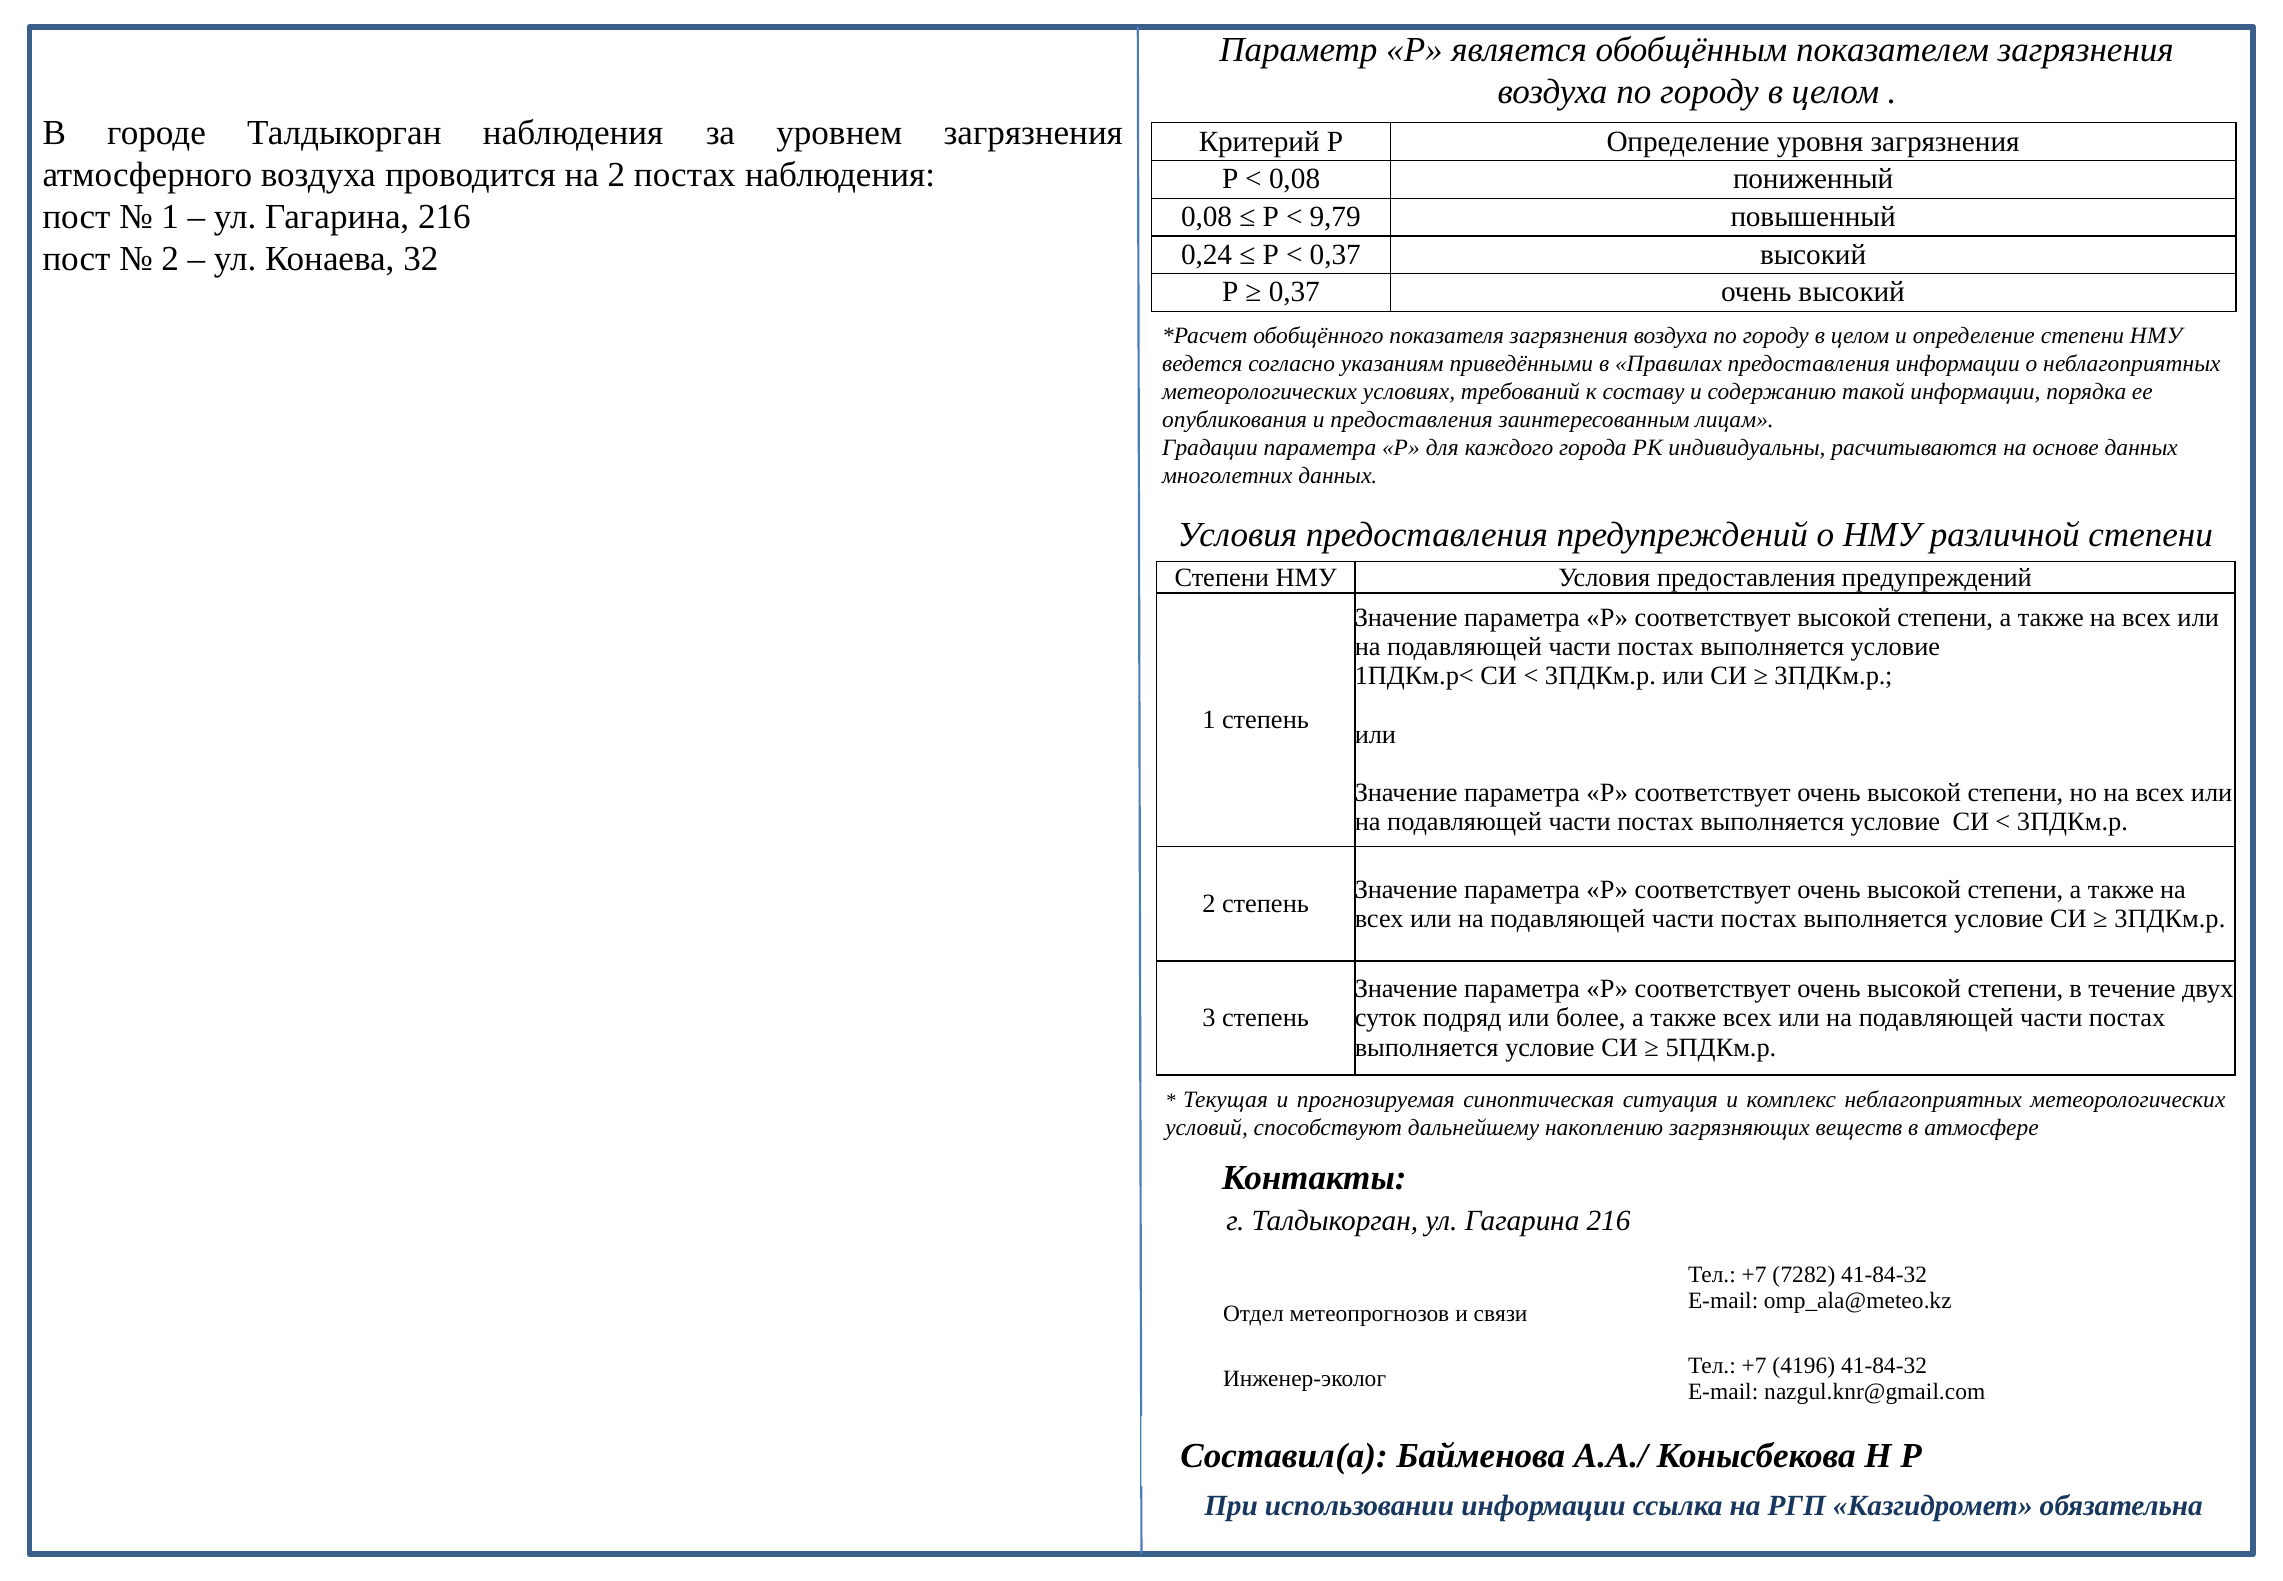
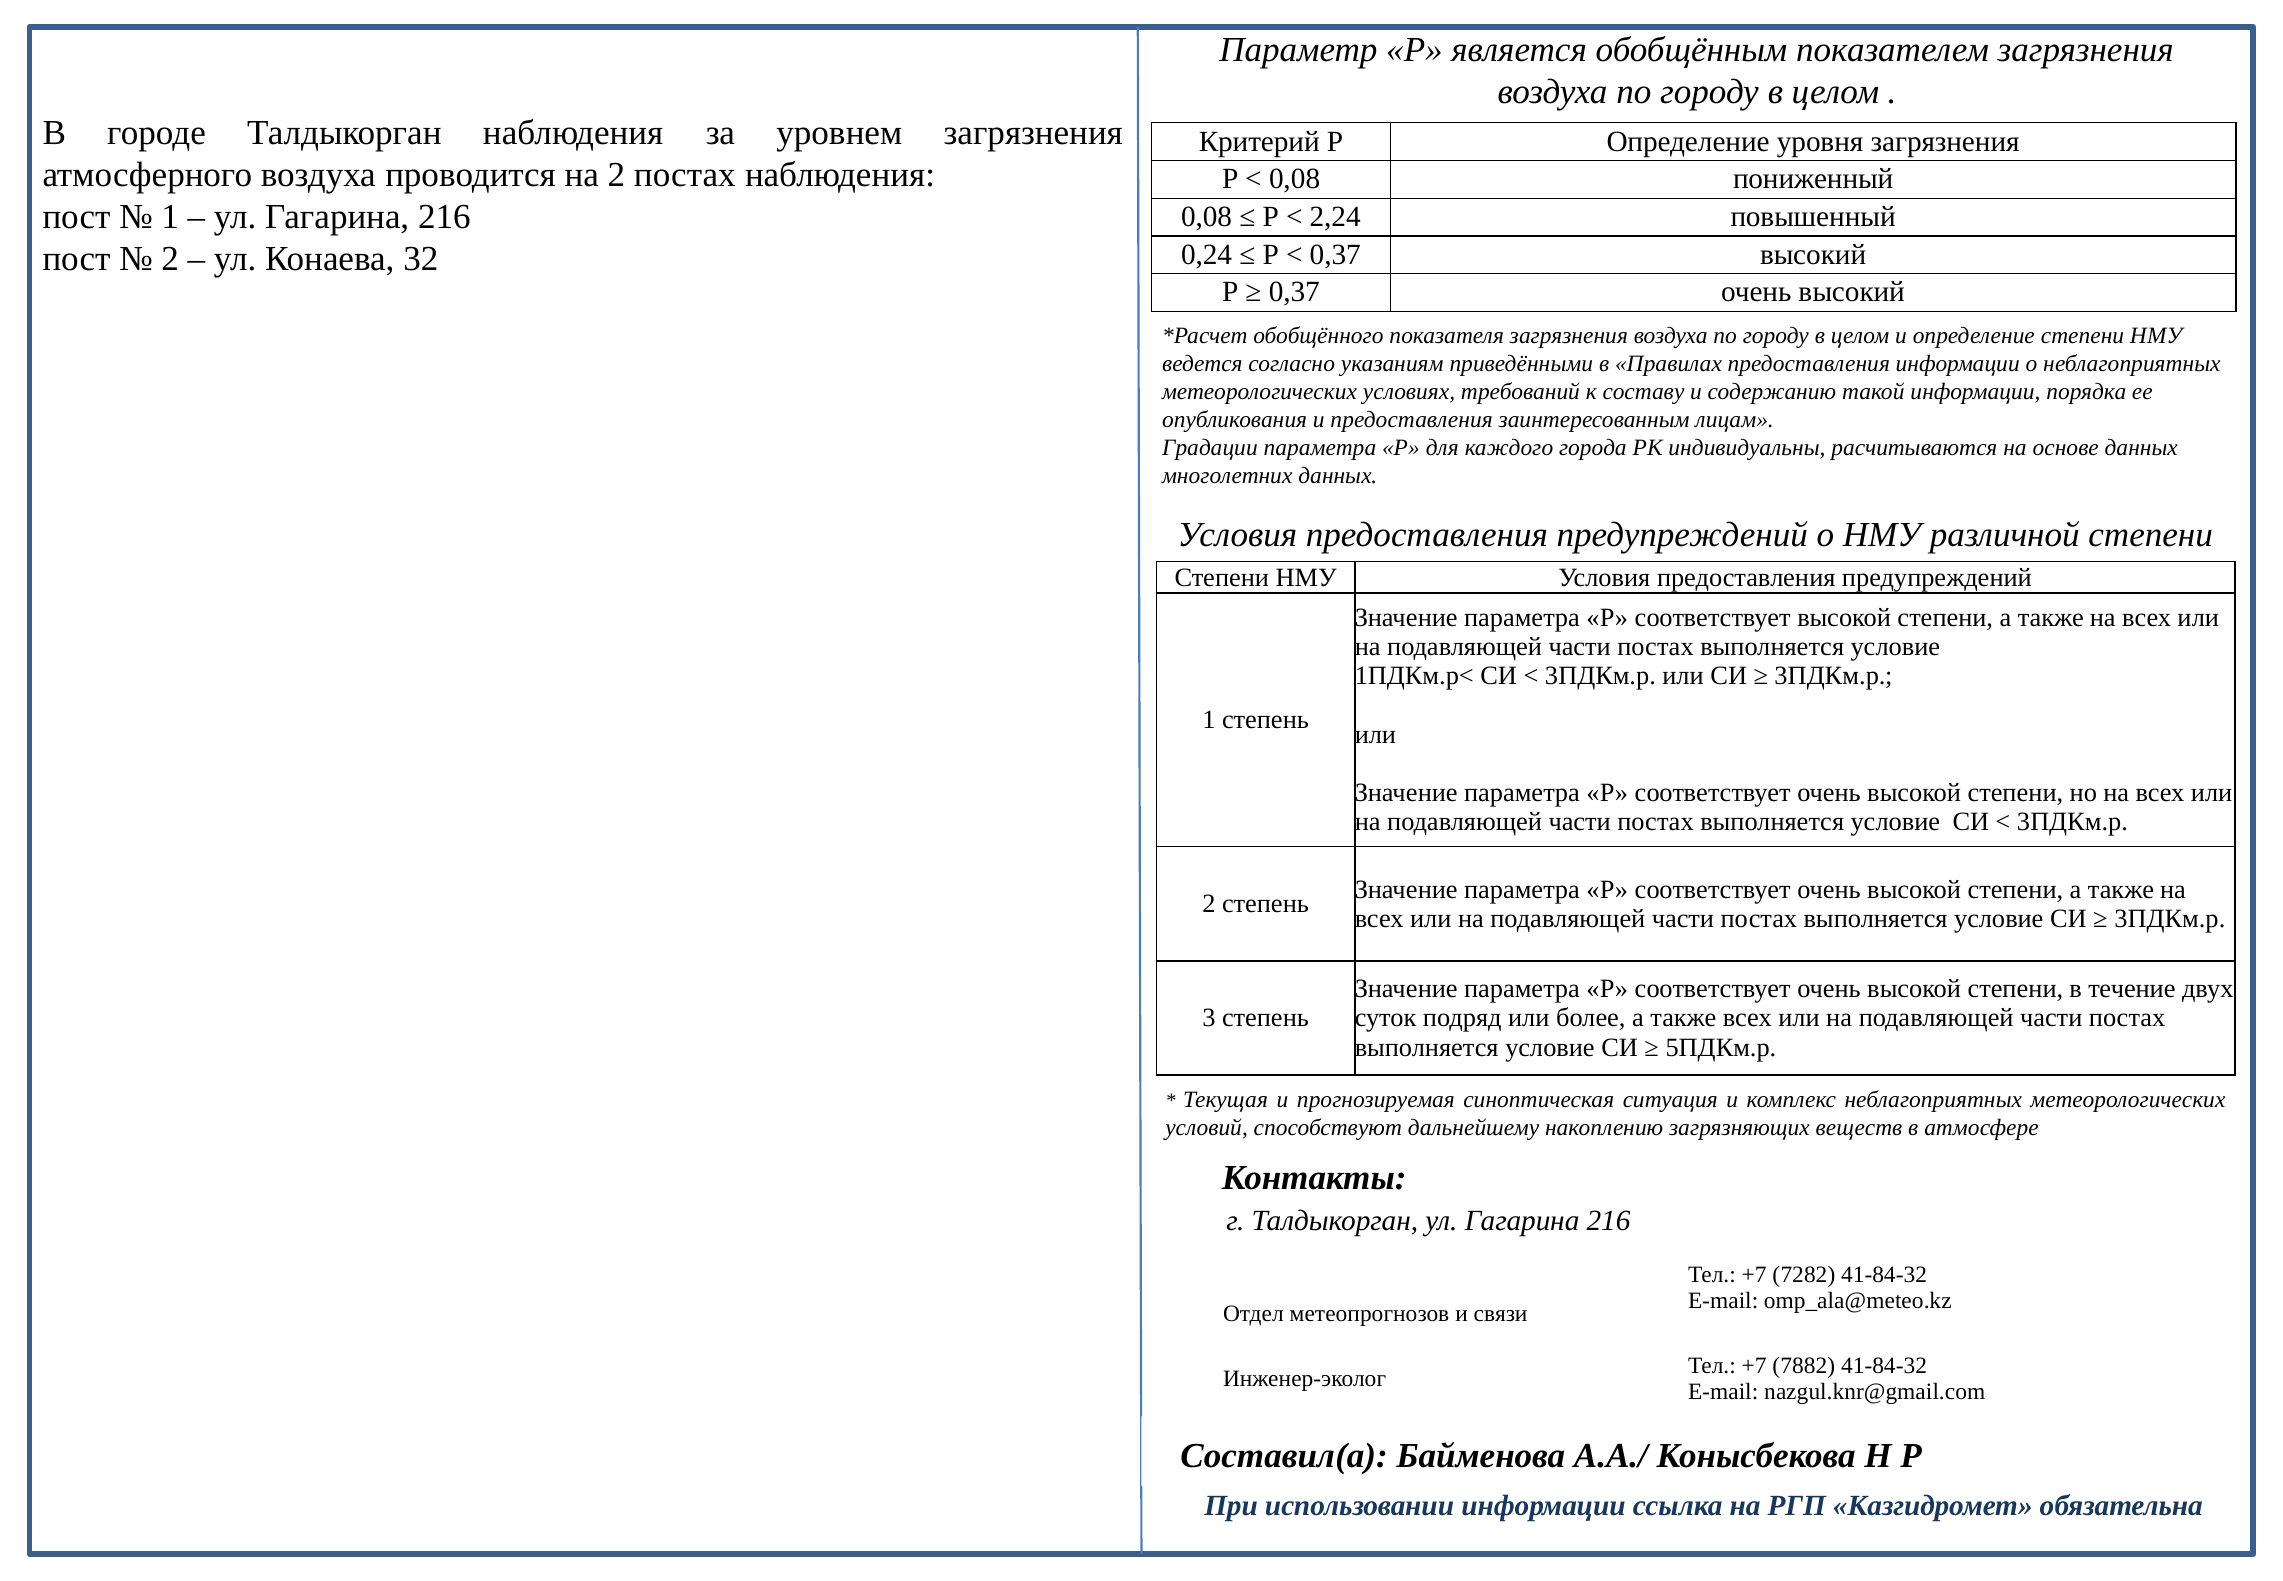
9,79: 9,79 -> 2,24
4196: 4196 -> 7882
